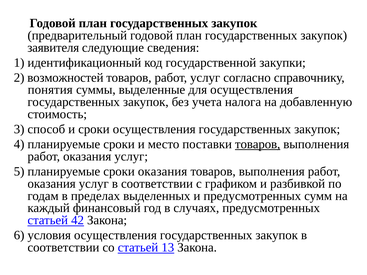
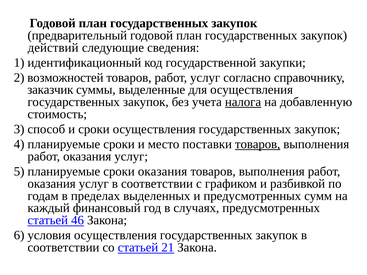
заявителя: заявителя -> действий
понятия: понятия -> заказчик
налога underline: none -> present
42: 42 -> 46
13: 13 -> 21
